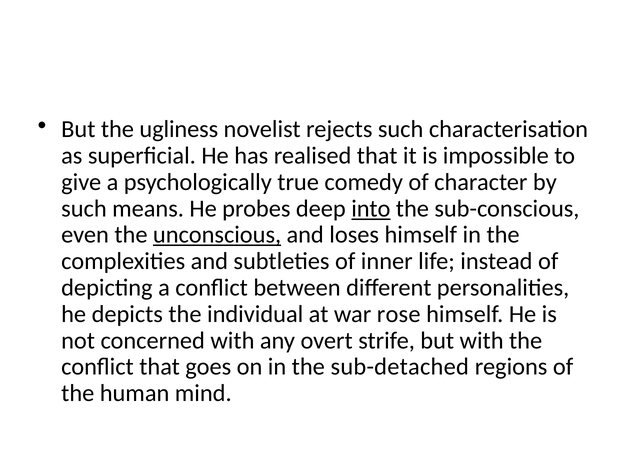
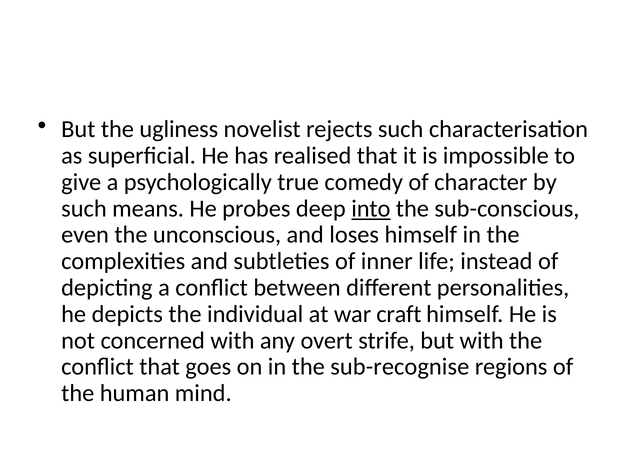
unconscious underline: present -> none
rose: rose -> craft
sub-detached: sub-detached -> sub-recognise
